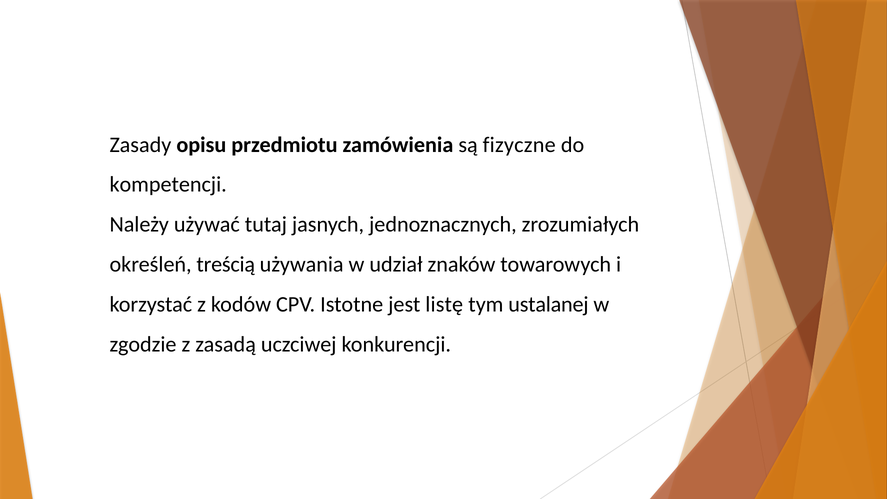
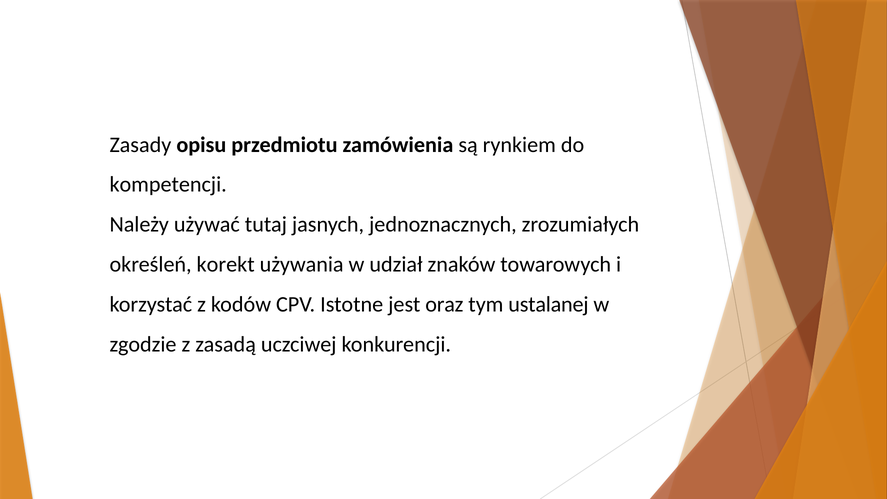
fizyczne: fizyczne -> rynkiem
treścią: treścią -> korekt
listę: listę -> oraz
